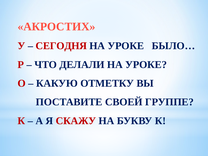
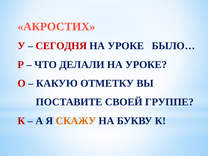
СКАЖУ colour: red -> orange
